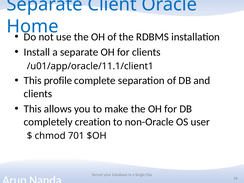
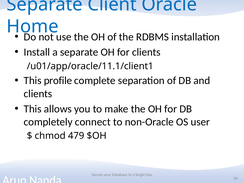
creation: creation -> connect
701: 701 -> 479
